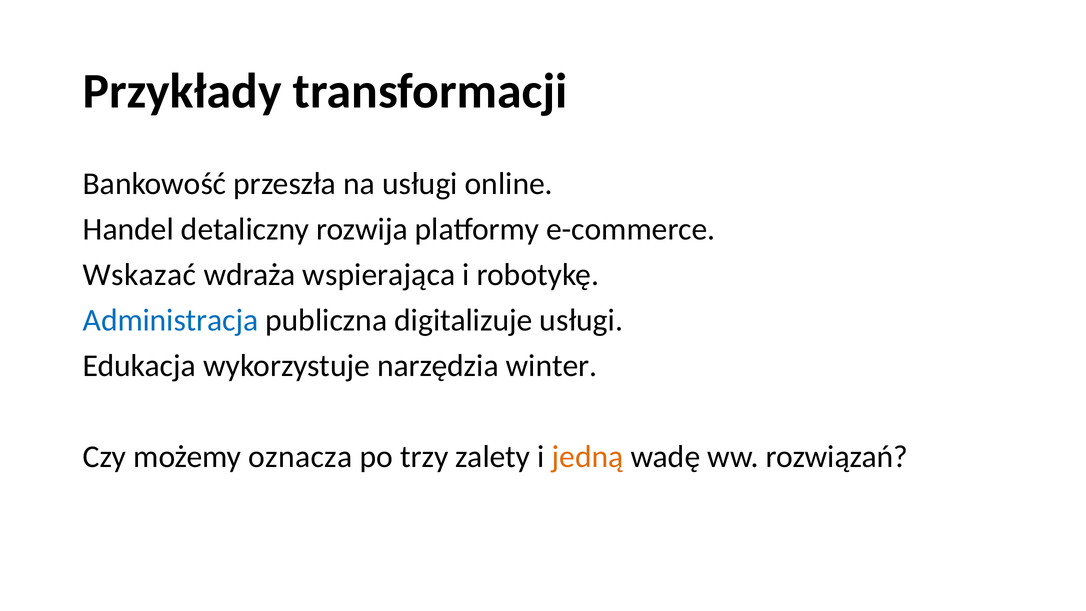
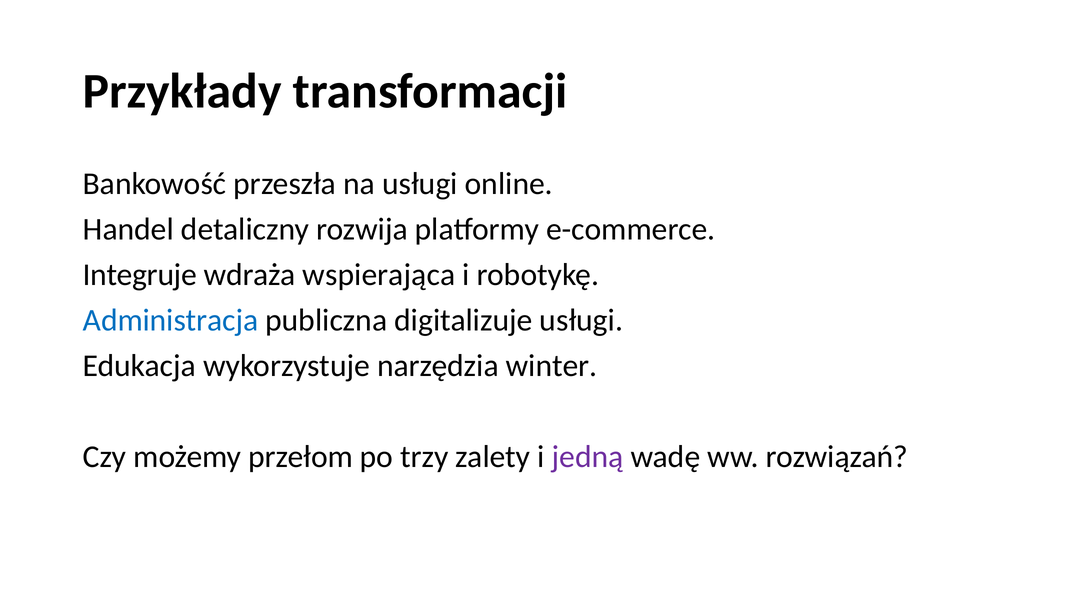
Wskazać: Wskazać -> Integruje
oznacza: oznacza -> przełom
jedną colour: orange -> purple
